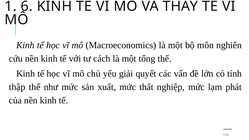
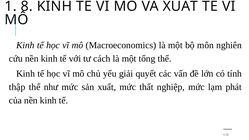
6: 6 -> 8
VÀ THẤY: THẤY -> XUẤT
